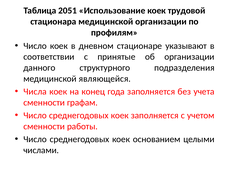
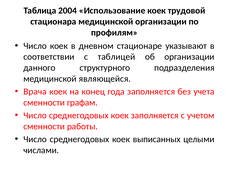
2051: 2051 -> 2004
принятые: принятые -> таблицей
Числа: Числа -> Врача
основанием: основанием -> выписанных
